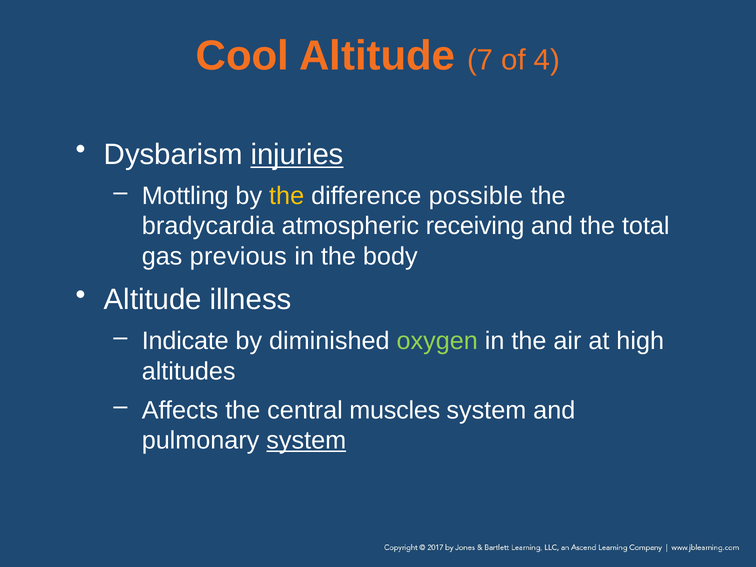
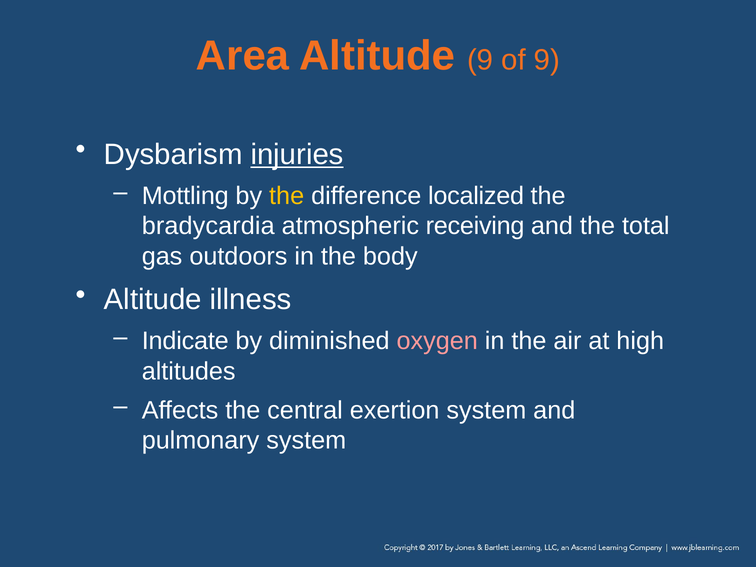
Cool: Cool -> Area
Altitude 7: 7 -> 9
of 4: 4 -> 9
possible: possible -> localized
previous: previous -> outdoors
oxygen colour: light green -> pink
muscles: muscles -> exertion
system at (306, 440) underline: present -> none
